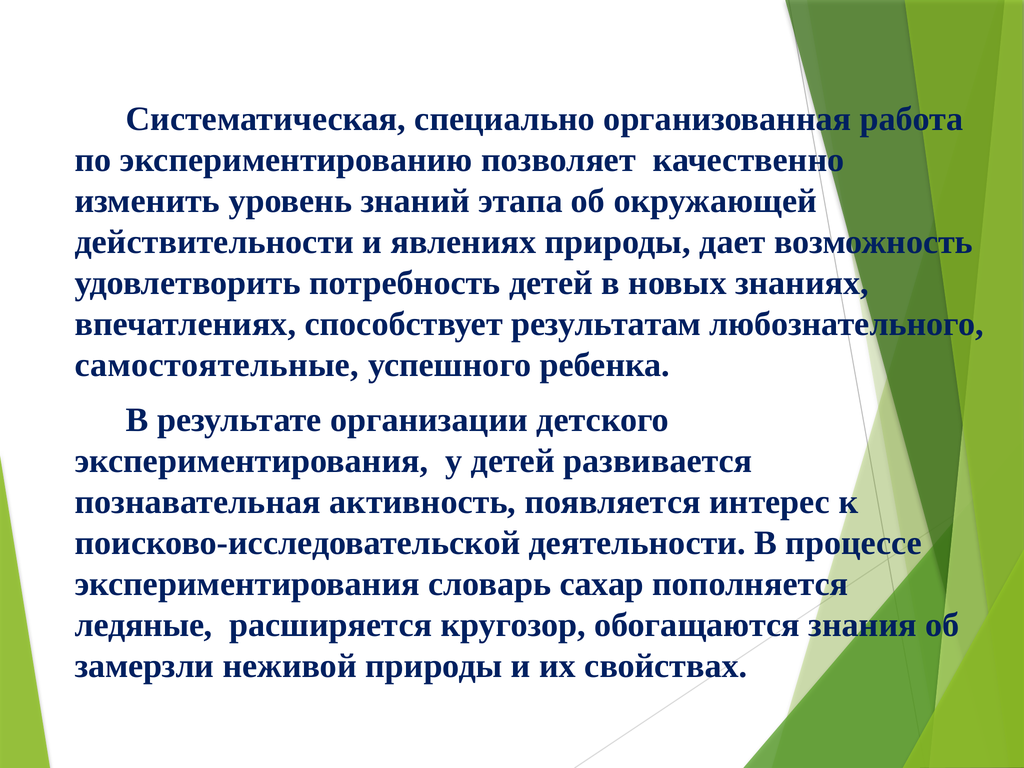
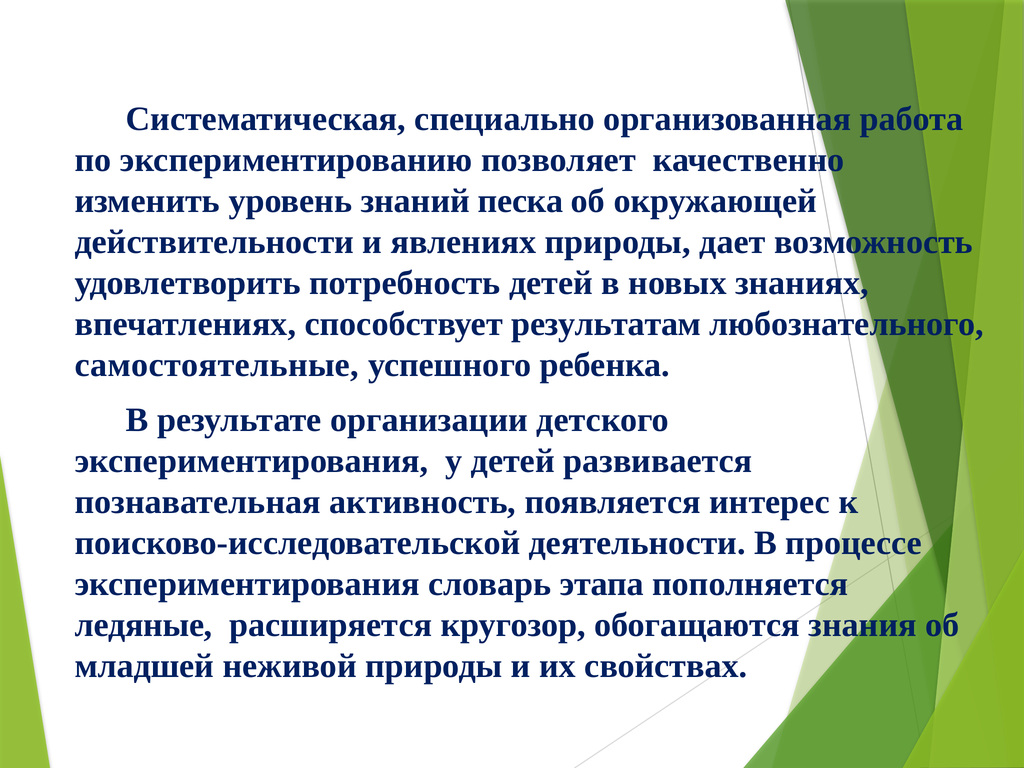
этапа: этапа -> песка
сахар: сахар -> этапа
замерзли: замерзли -> младшей
